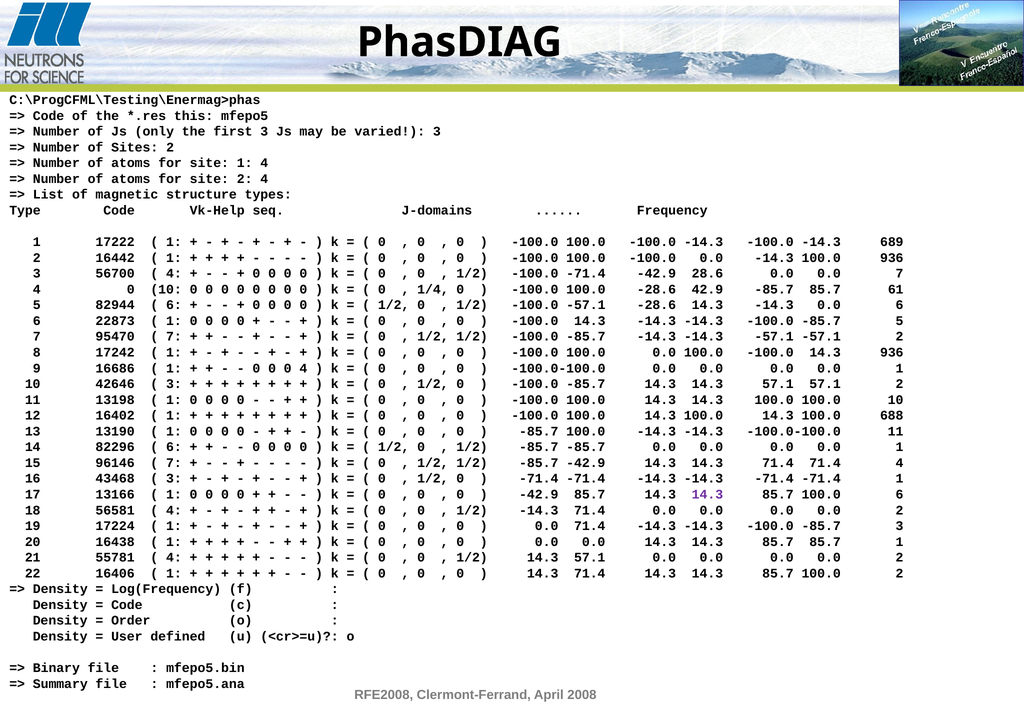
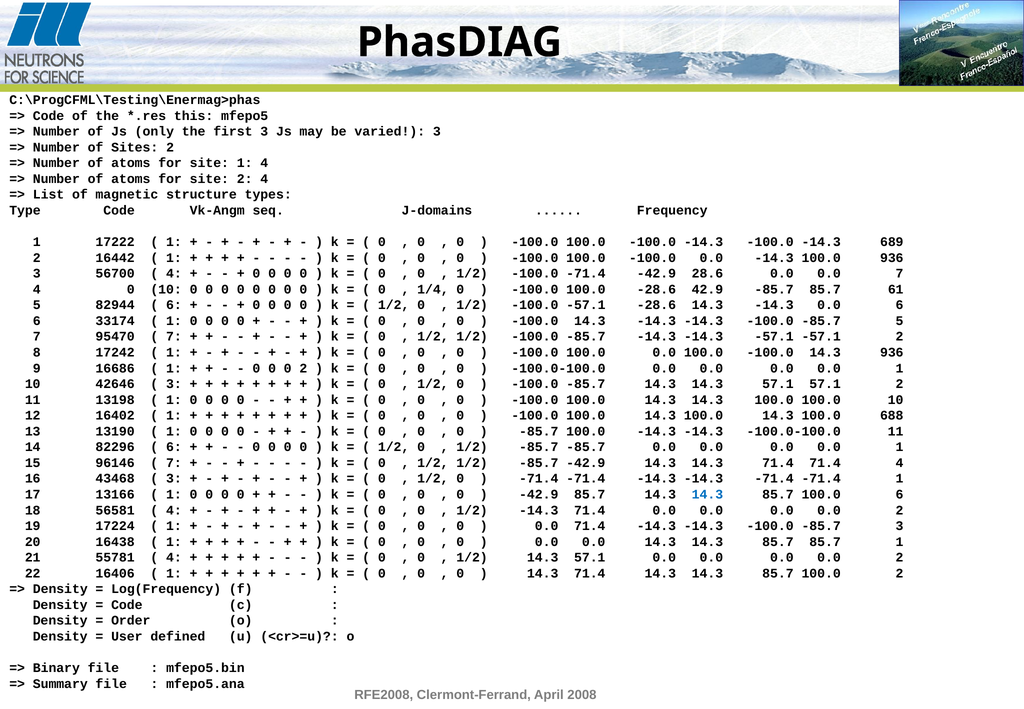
Vk-Help: Vk-Help -> Vk-Angm
22873: 22873 -> 33174
0 4: 4 -> 2
14.3 at (707, 494) colour: purple -> blue
